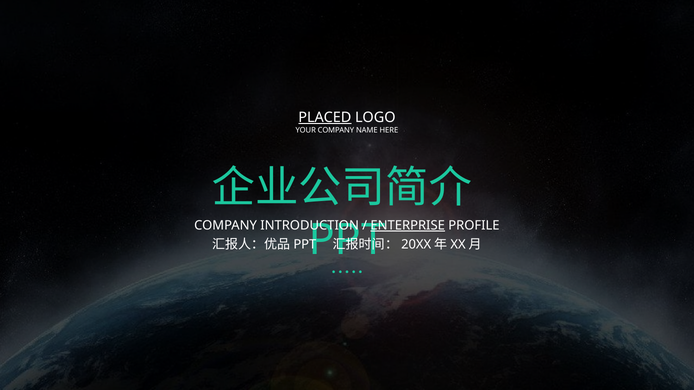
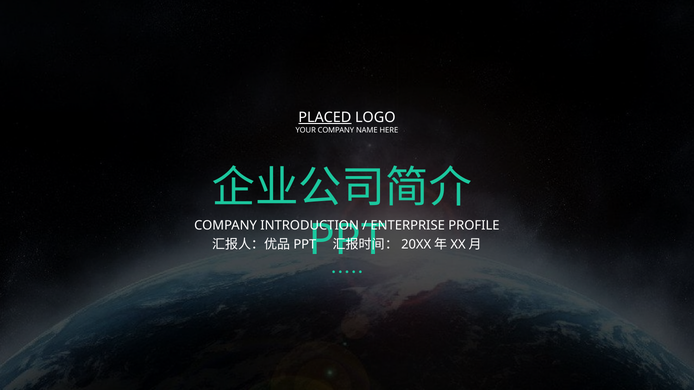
ENTERPRISE underline: present -> none
